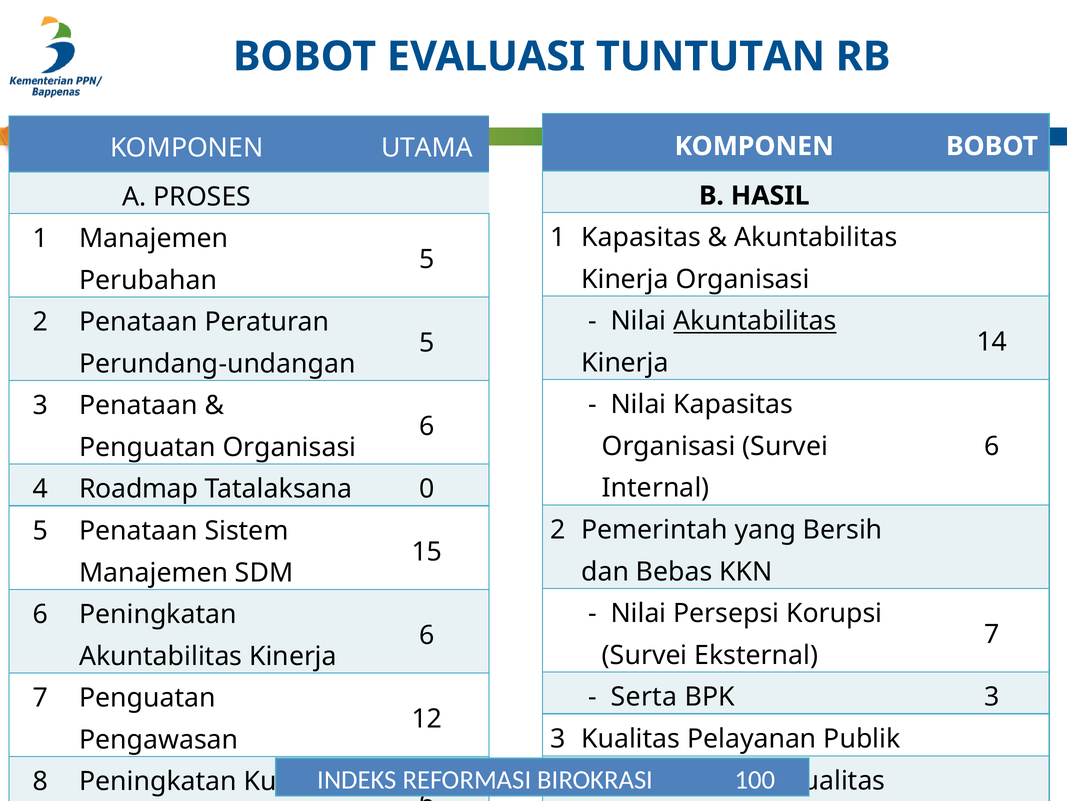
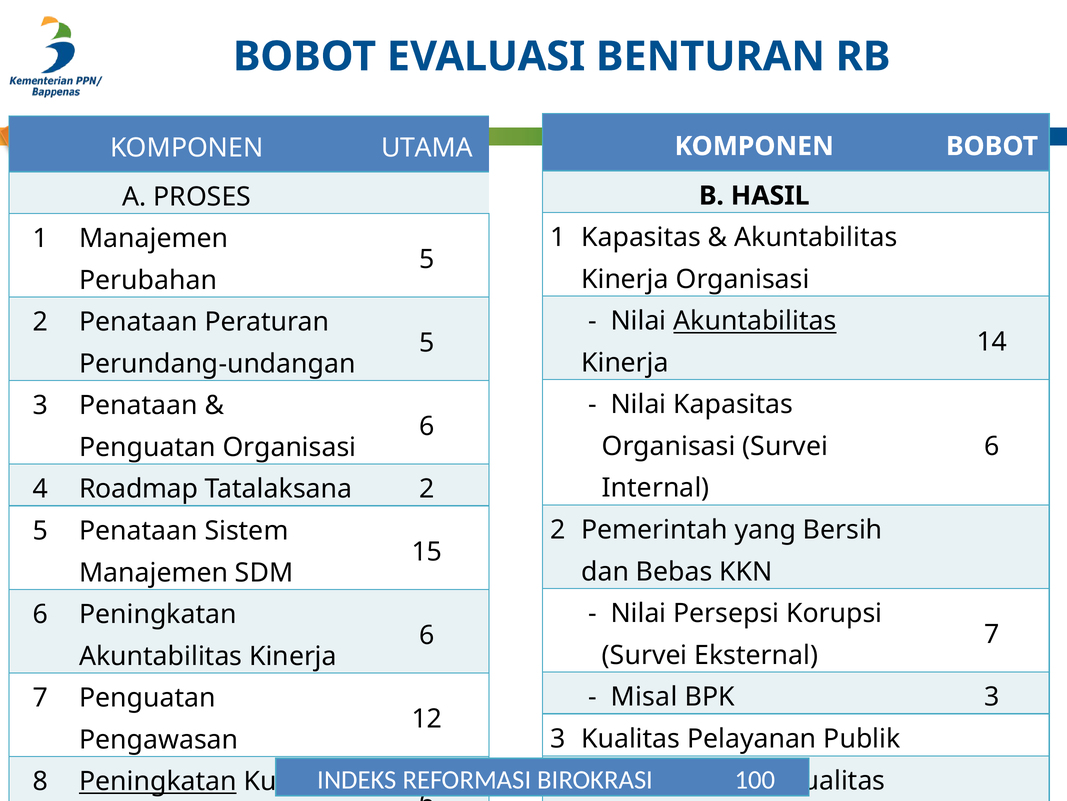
TUNTUTAN: TUNTUTAN -> BENTURAN
Tatalaksana 0: 0 -> 2
Serta: Serta -> Misal
Peningkatan at (158, 781) underline: none -> present
